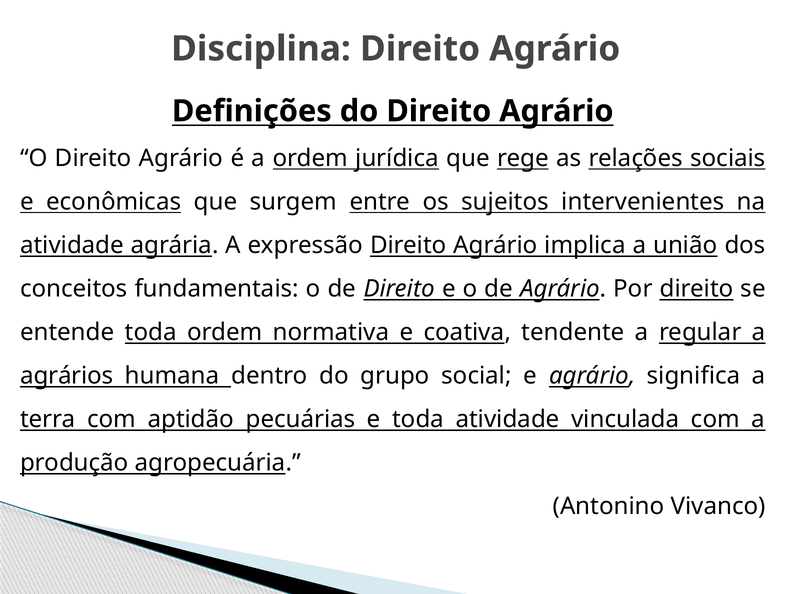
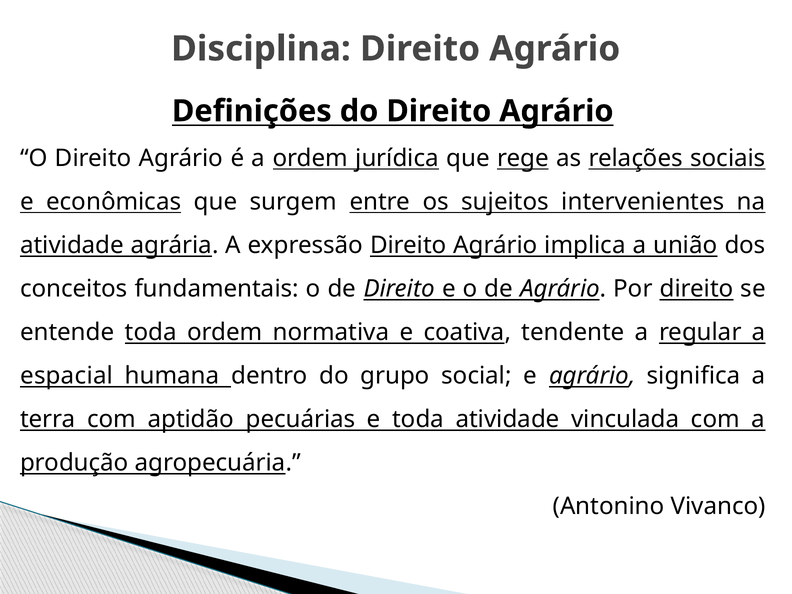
agrários: agrários -> espacial
